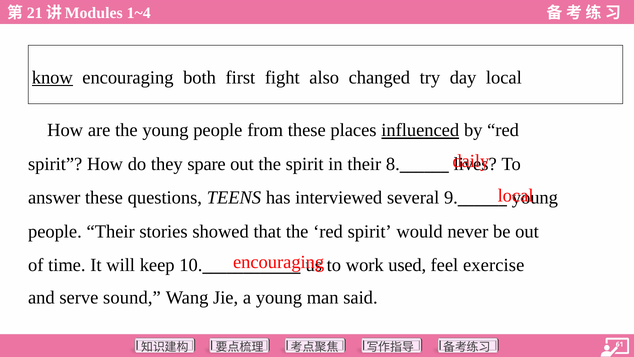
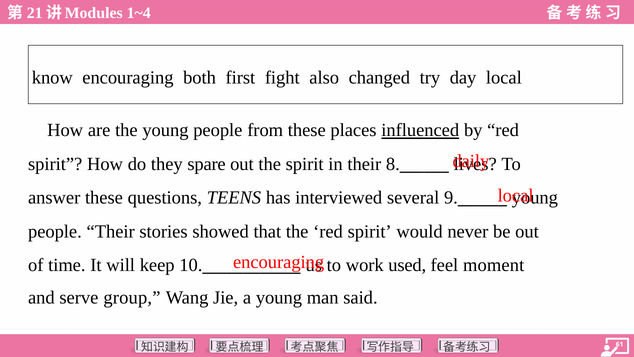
know underline: present -> none
exercise: exercise -> moment
sound: sound -> group
